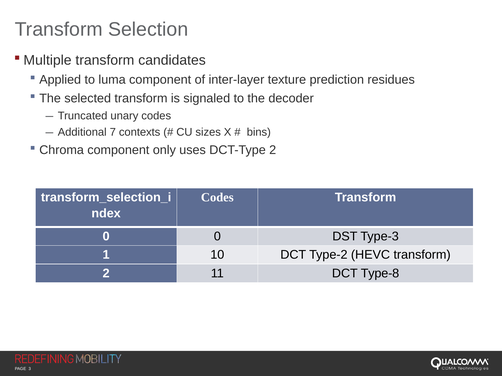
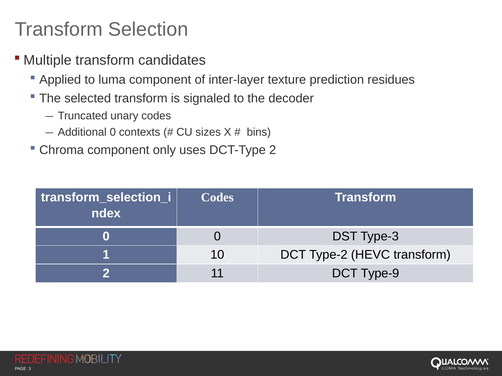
Additional 7: 7 -> 0
Type-8: Type-8 -> Type-9
